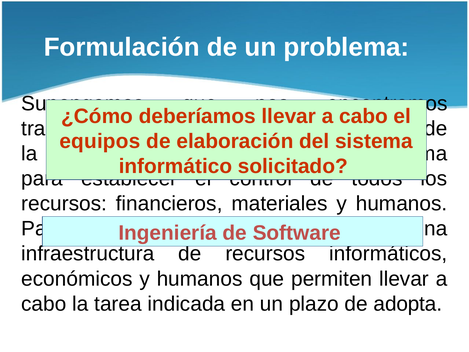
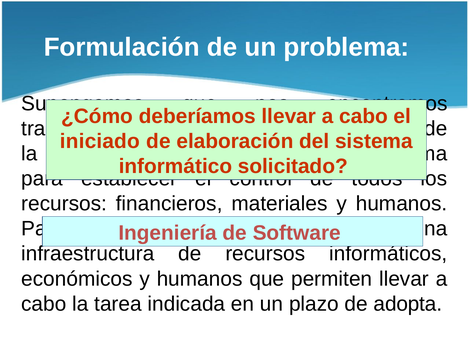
equipos: equipos -> iniciado
